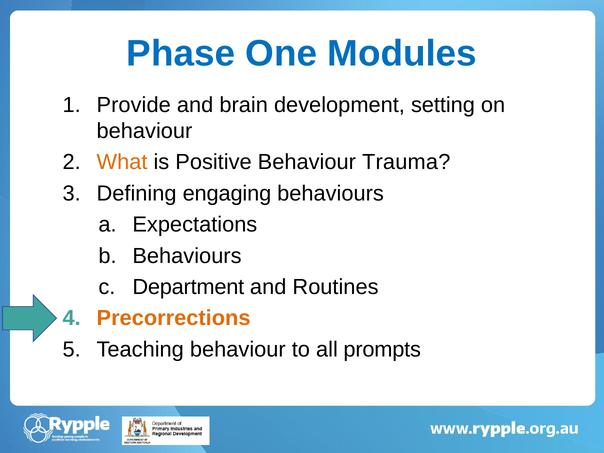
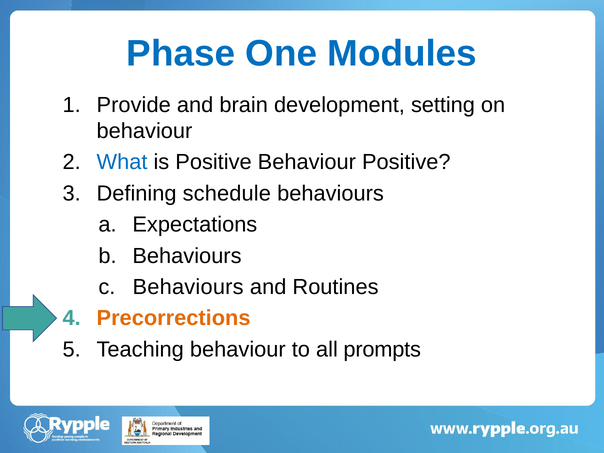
What colour: orange -> blue
Behaviour Trauma: Trauma -> Positive
engaging: engaging -> schedule
Department at (188, 287): Department -> Behaviours
